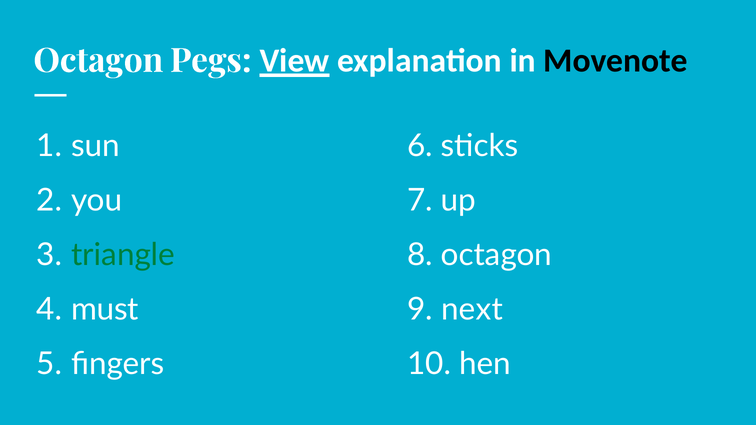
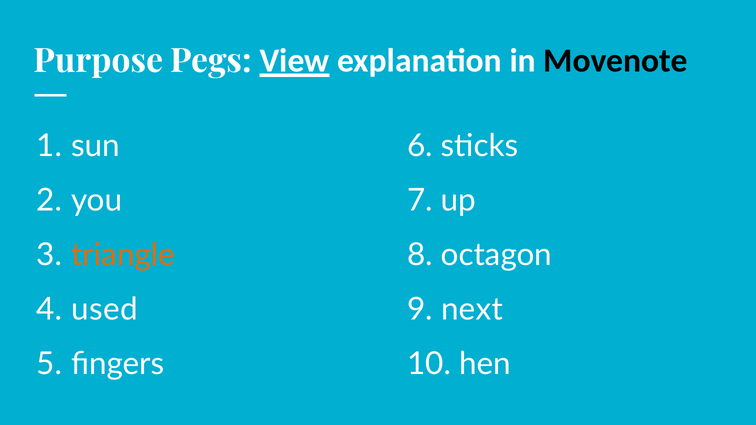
Octagon at (98, 61): Octagon -> Purpose
triangle colour: green -> orange
must: must -> used
